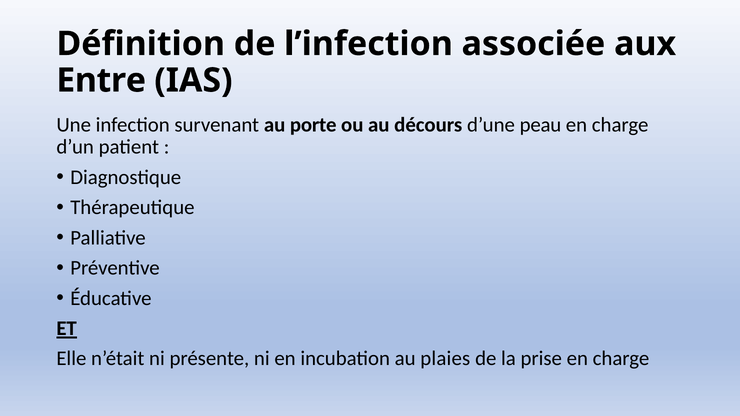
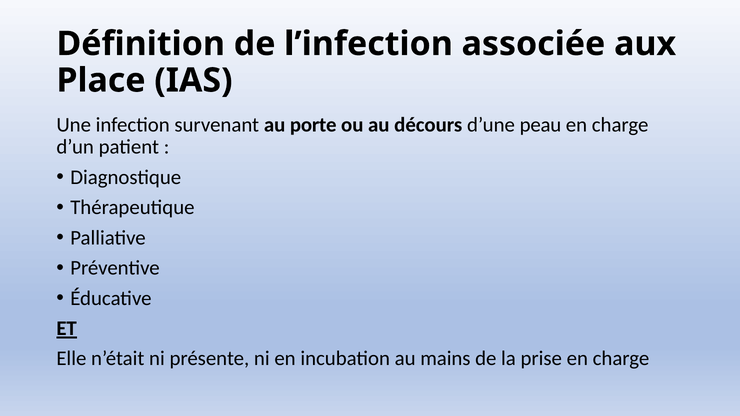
Entre: Entre -> Place
plaies: plaies -> mains
